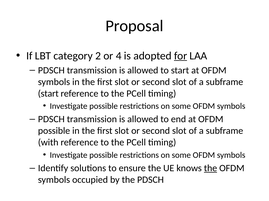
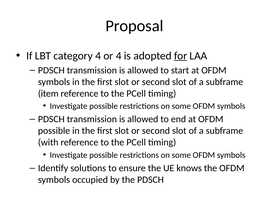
category 2: 2 -> 4
start at (48, 94): start -> item
the at (210, 169) underline: present -> none
